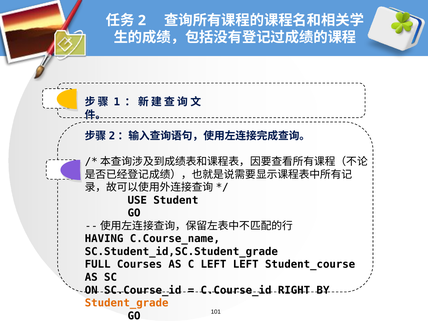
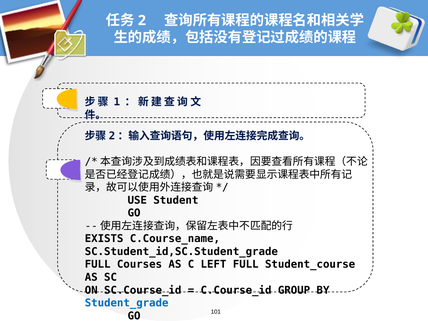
HAVING: HAVING -> EXISTS
LEFT LEFT: LEFT -> FULL
RIGHT: RIGHT -> GROUP
Student_grade colour: orange -> blue
